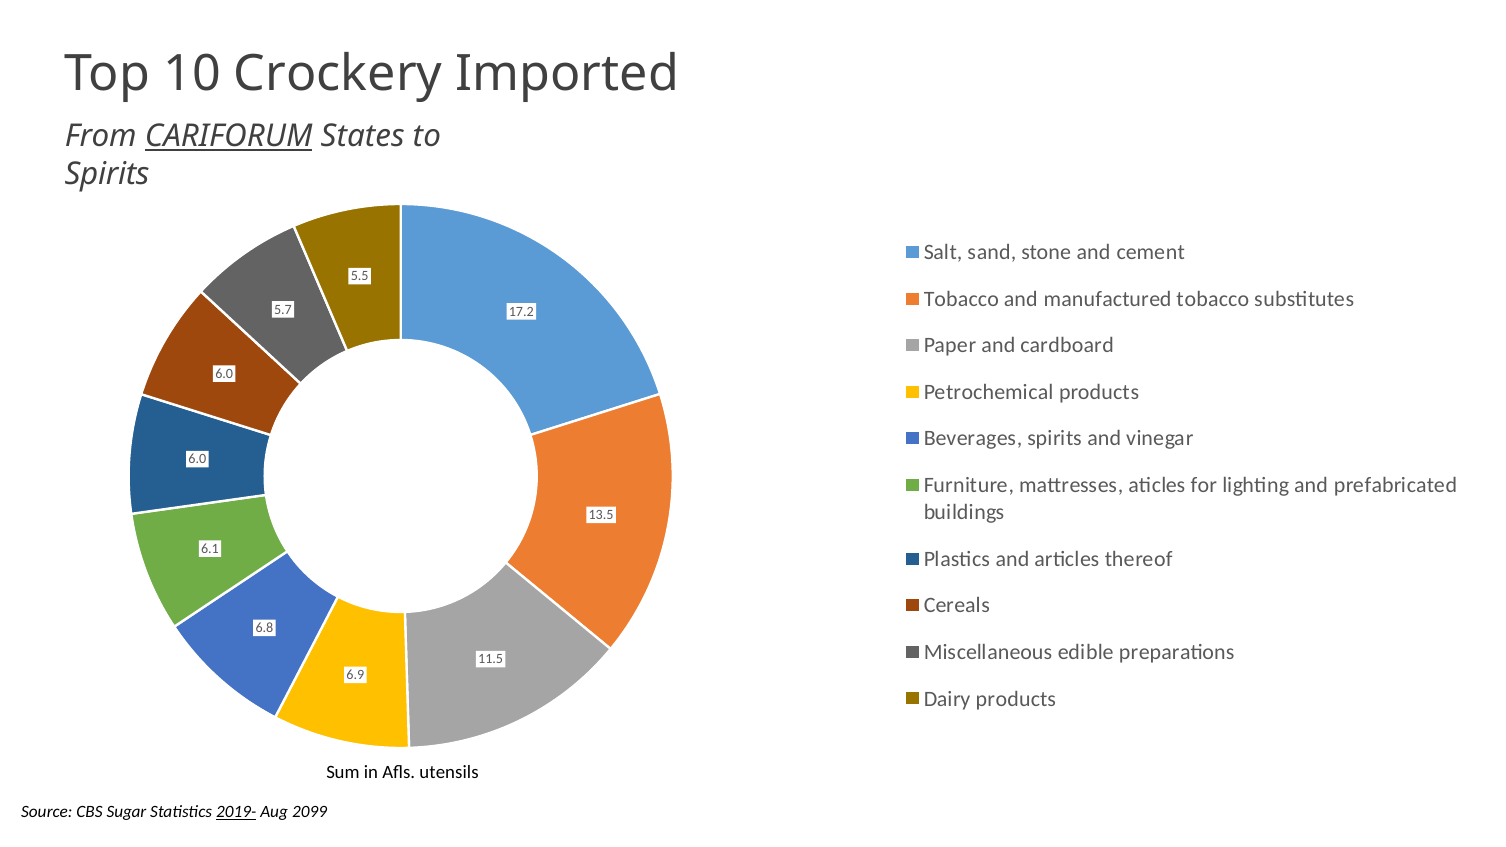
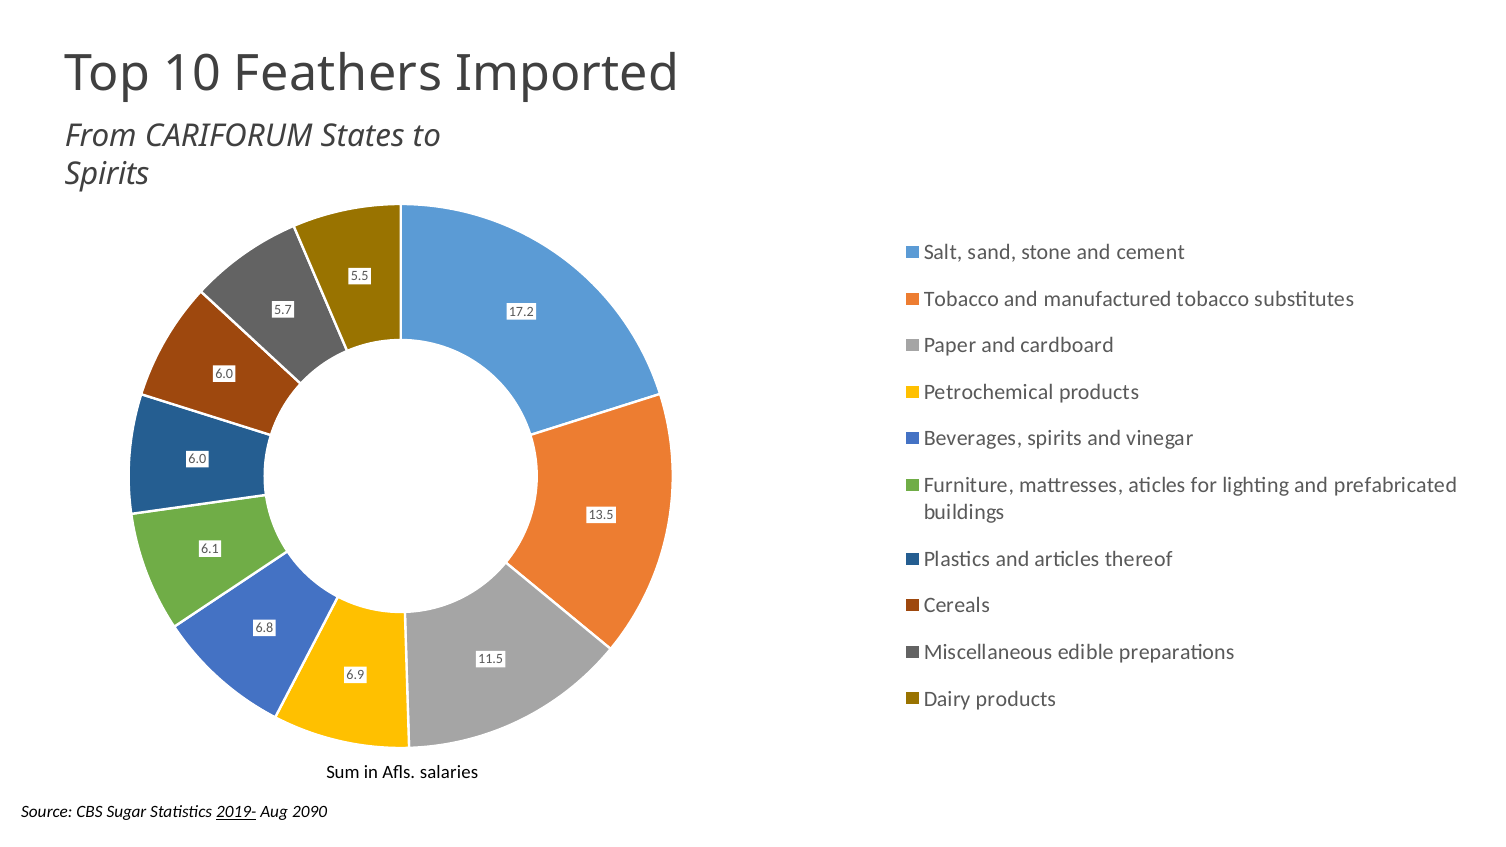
Crockery: Crockery -> Feathers
CARIFORUM underline: present -> none
utensils: utensils -> salaries
2099: 2099 -> 2090
